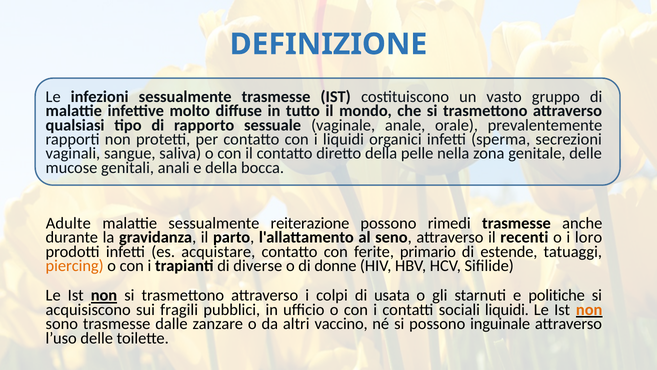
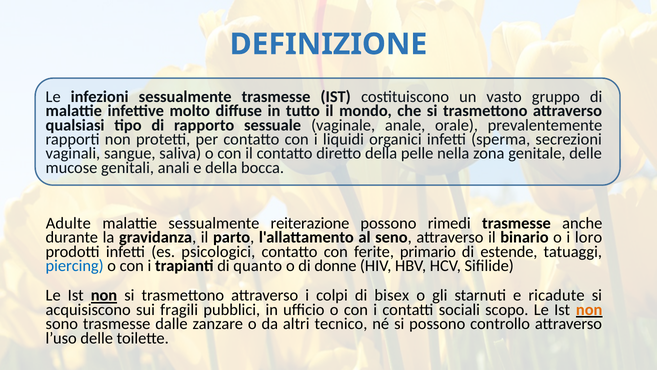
recenti: recenti -> binario
acquistare: acquistare -> psicologici
piercing colour: orange -> blue
diverse: diverse -> quanto
usata: usata -> bisex
politiche: politiche -> ricadute
sociali liquidi: liquidi -> scopo
vaccino: vaccino -> tecnico
inguinale: inguinale -> controllo
